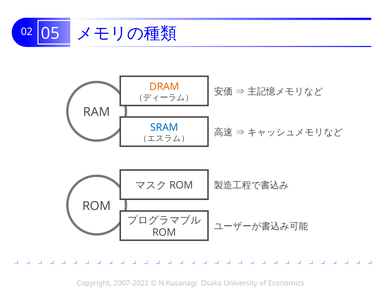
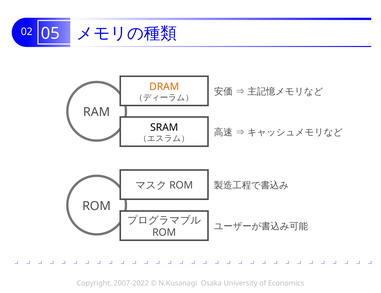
SRAM colour: blue -> black
